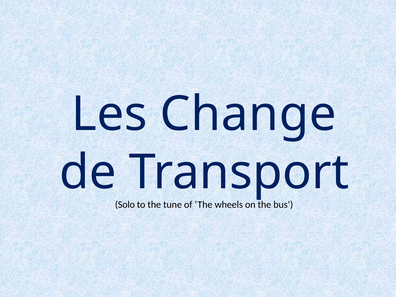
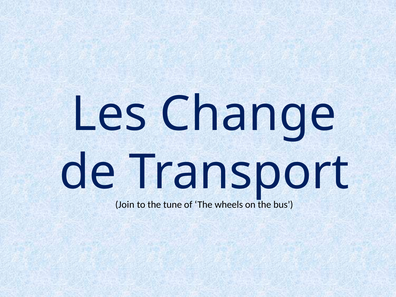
Solo: Solo -> Join
